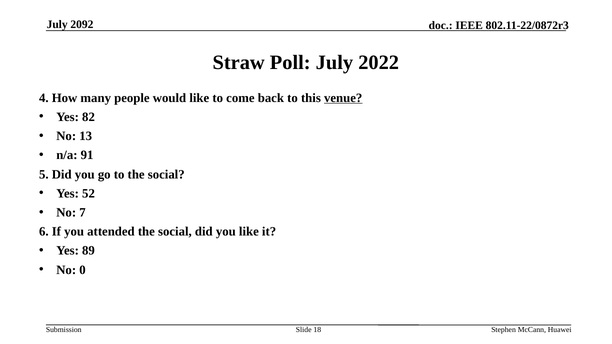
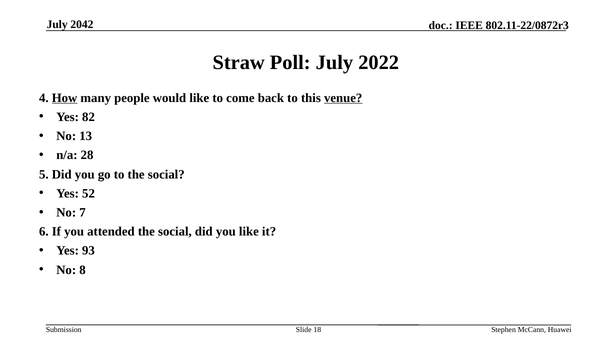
2092: 2092 -> 2042
How underline: none -> present
91: 91 -> 28
89: 89 -> 93
0: 0 -> 8
